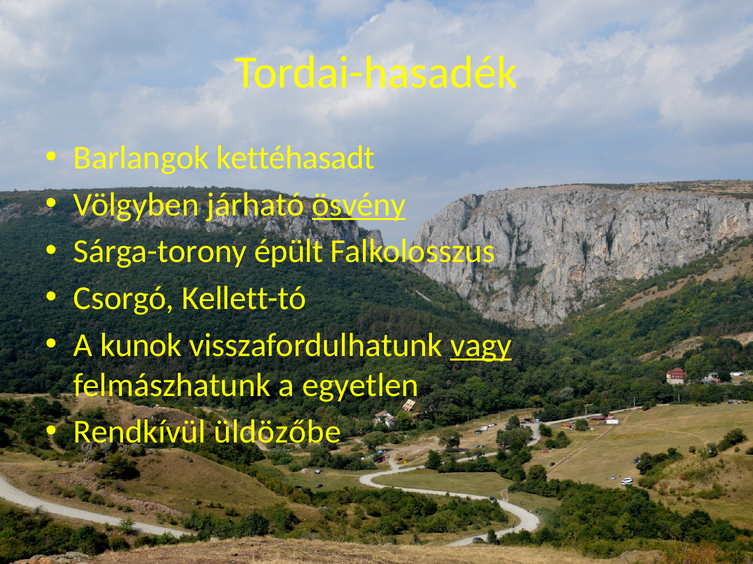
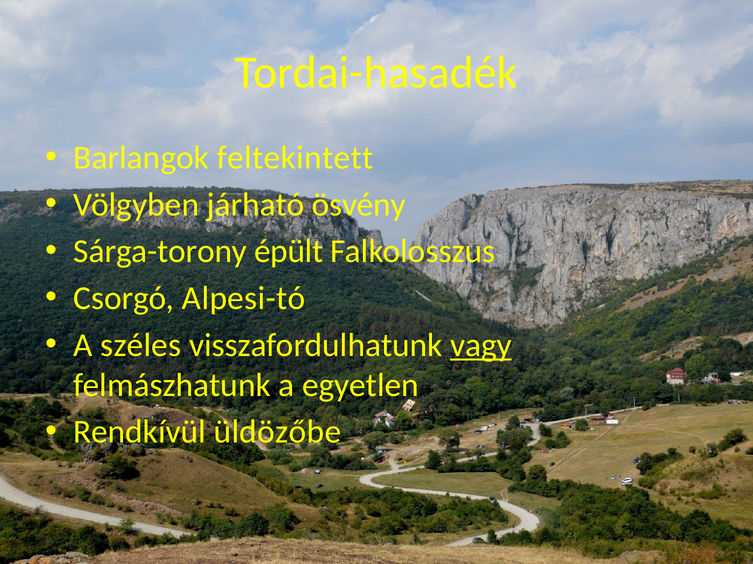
kettéhasadt: kettéhasadt -> feltekintett
ösvény underline: present -> none
Kellett-tó: Kellett-tó -> Alpesi-tó
kunok: kunok -> széles
